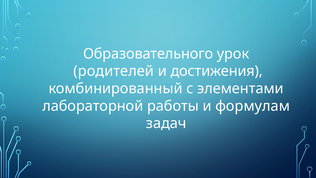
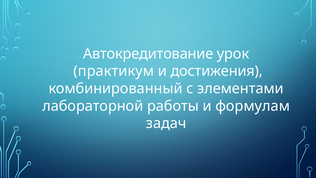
Образовательного: Образовательного -> Автокредитование
родителей: родителей -> практикум
